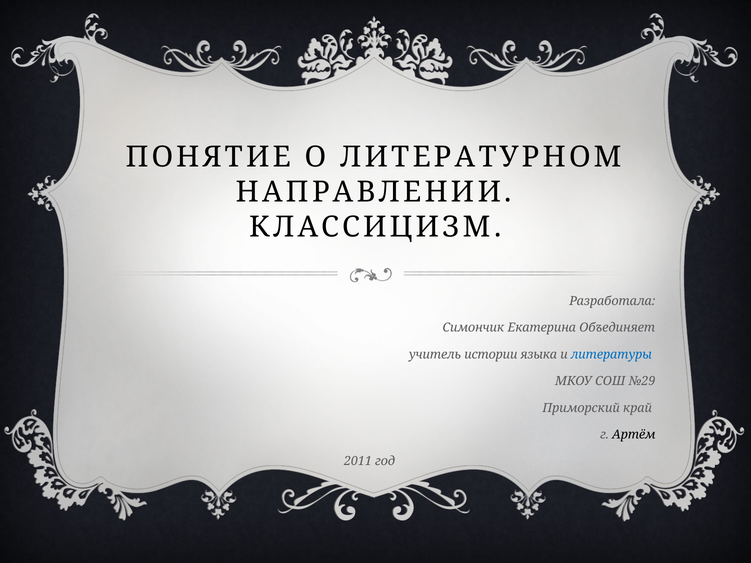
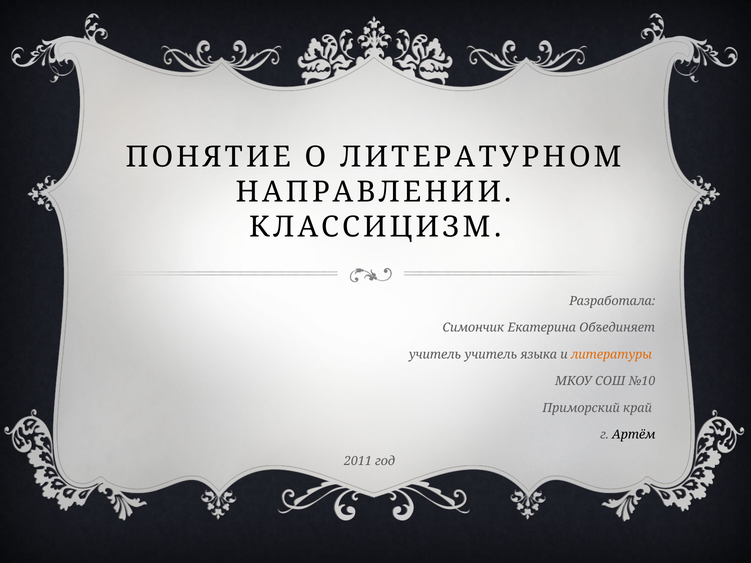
учитель истории: истории -> учитель
литературы colour: blue -> orange
№29: №29 -> №10
